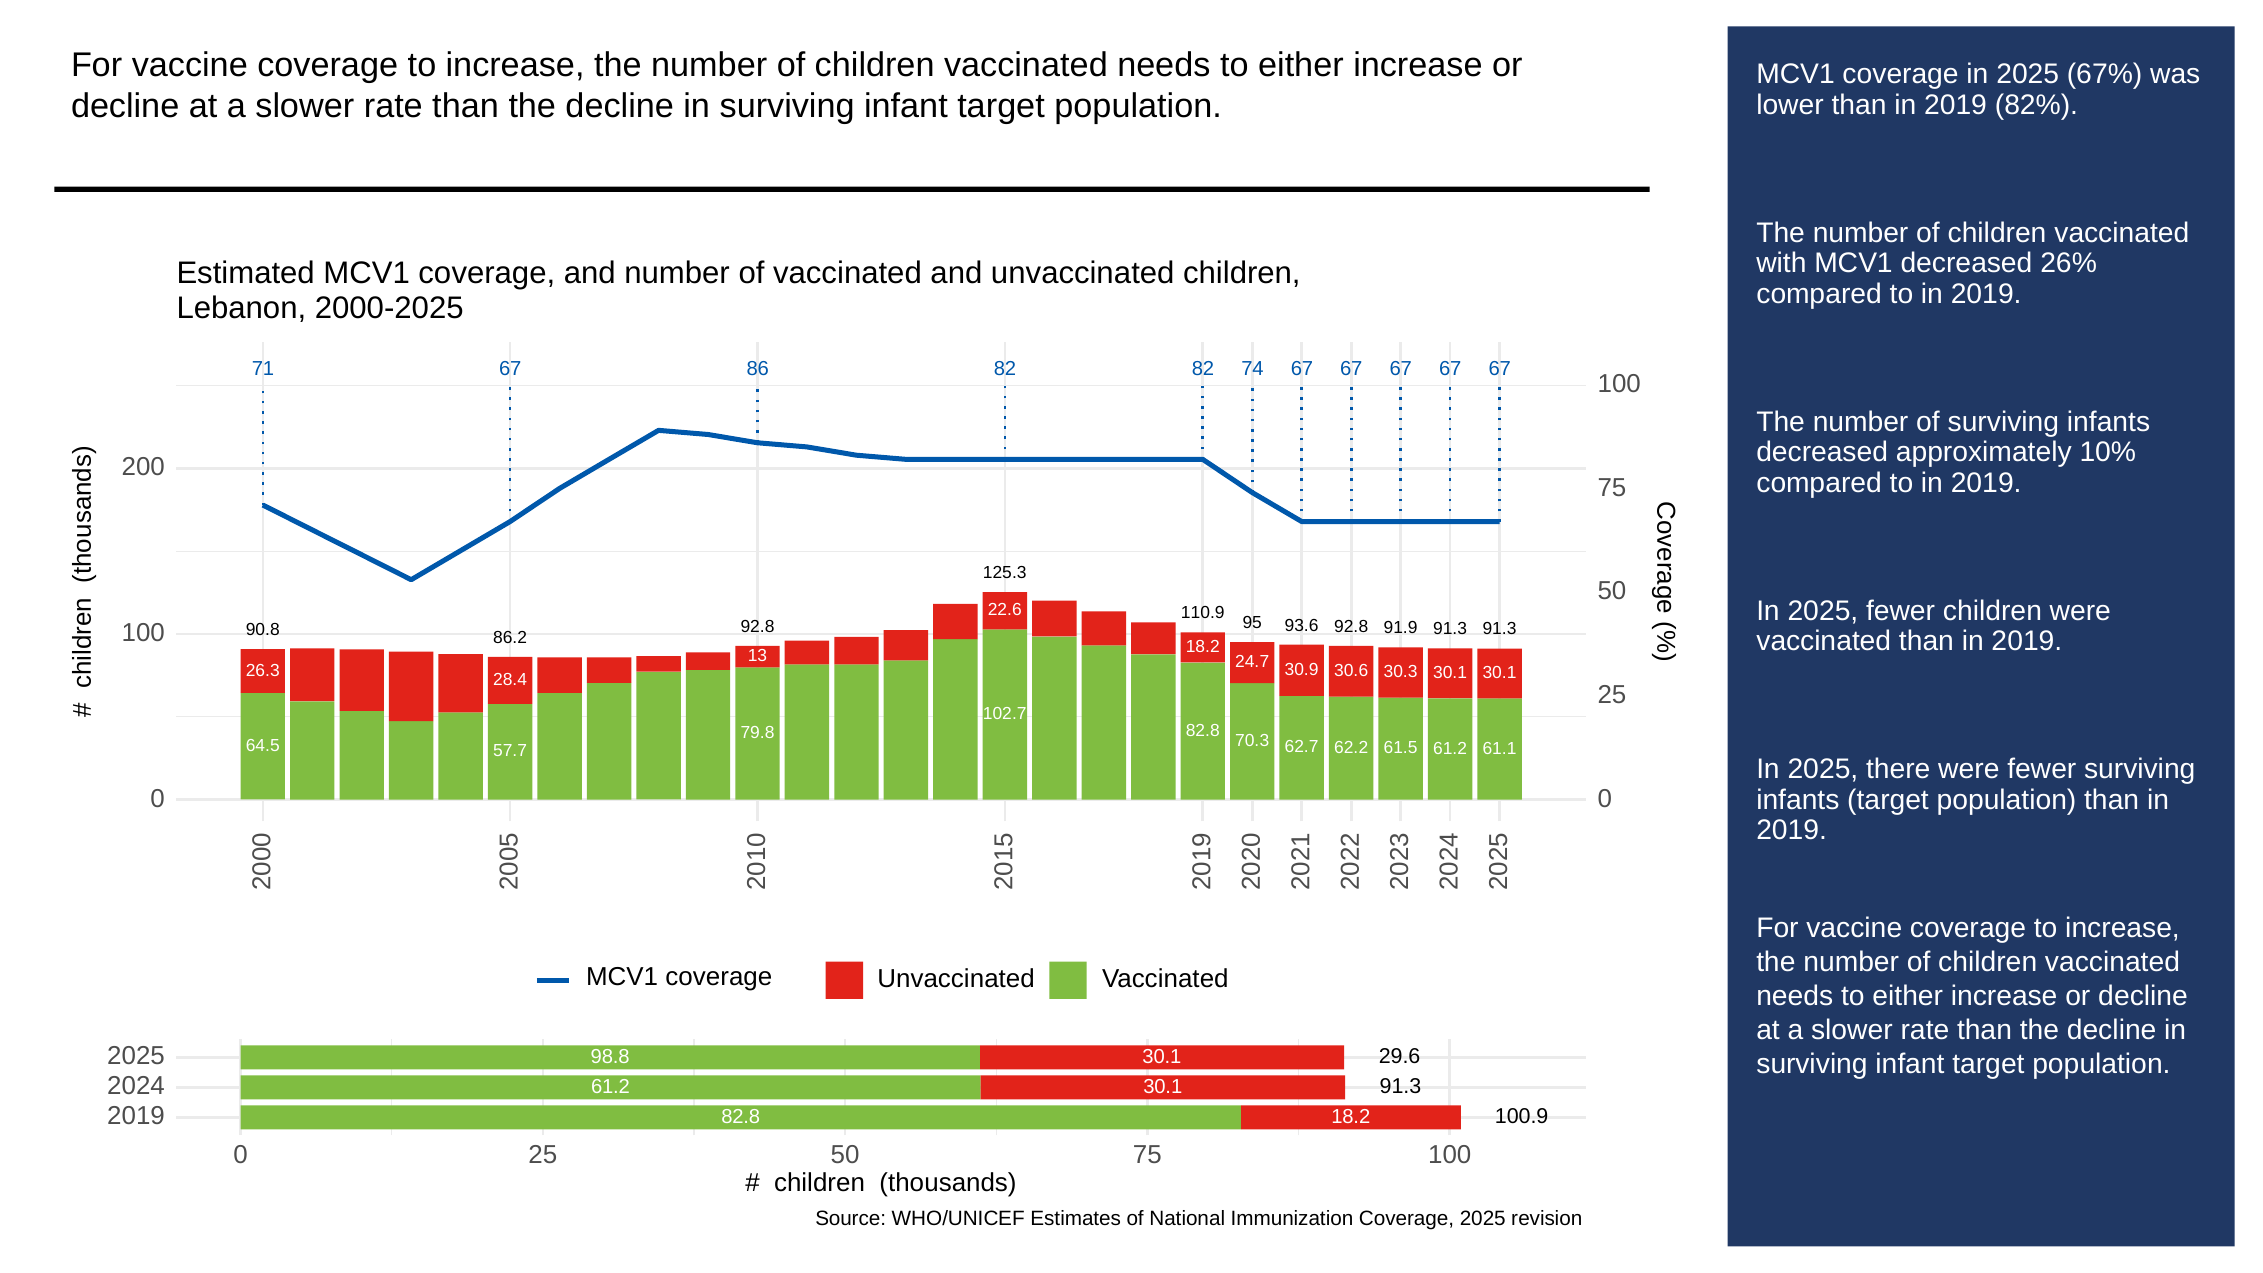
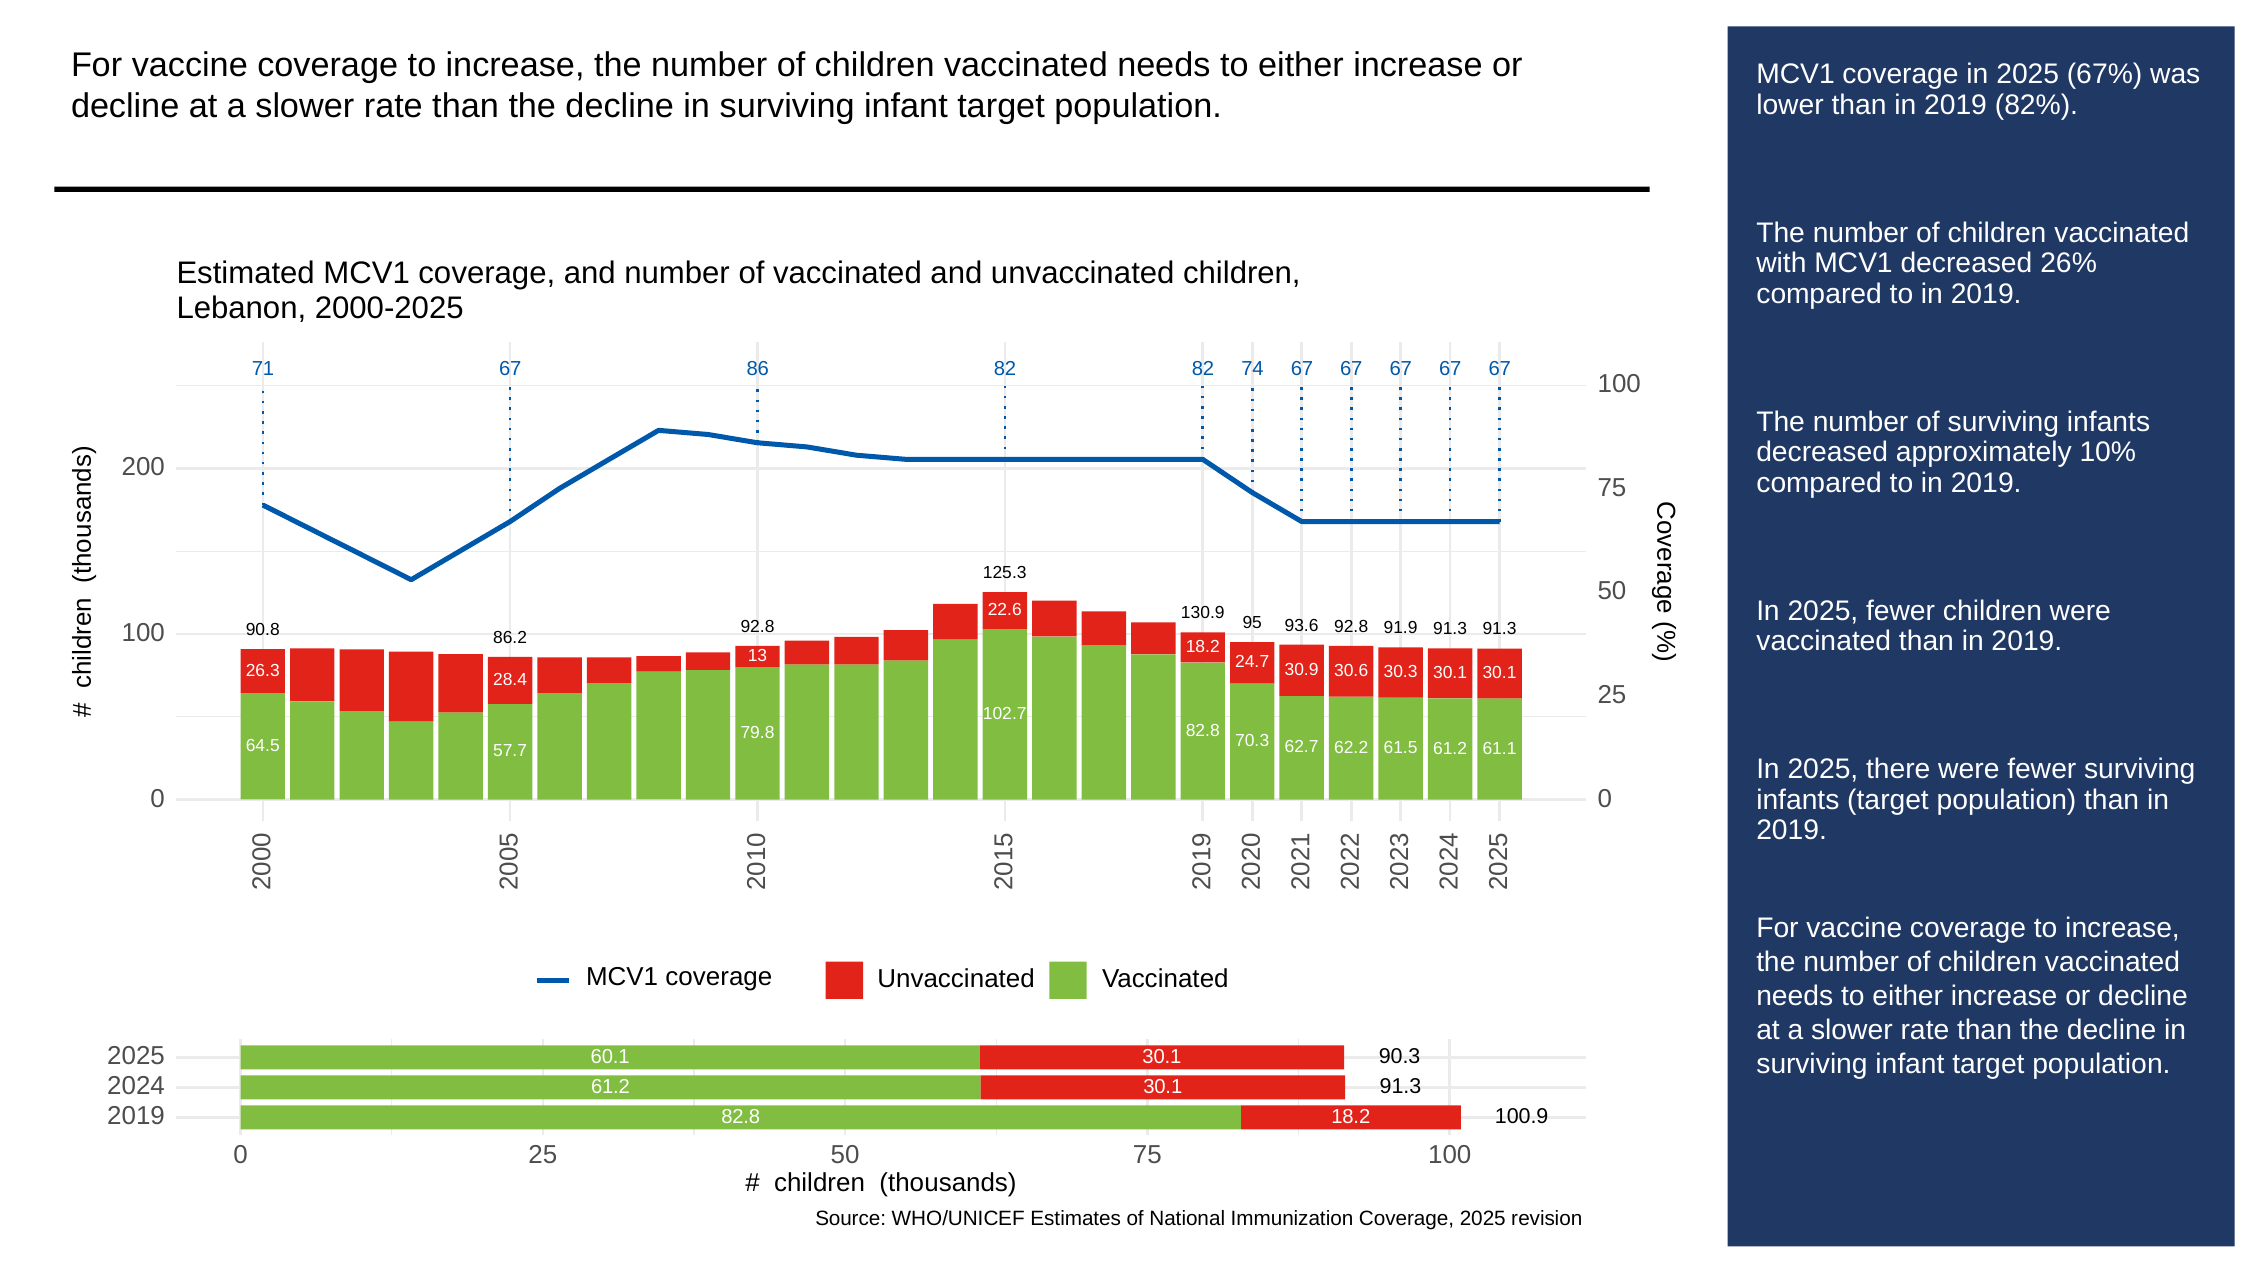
110.9: 110.9 -> 130.9
29.6: 29.6 -> 90.3
98.8: 98.8 -> 60.1
